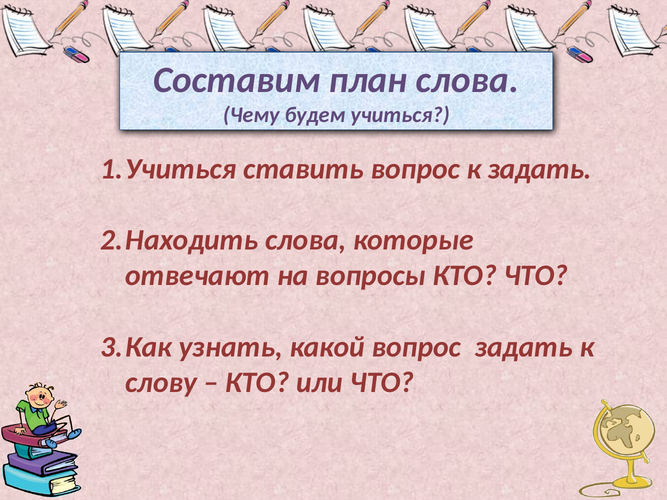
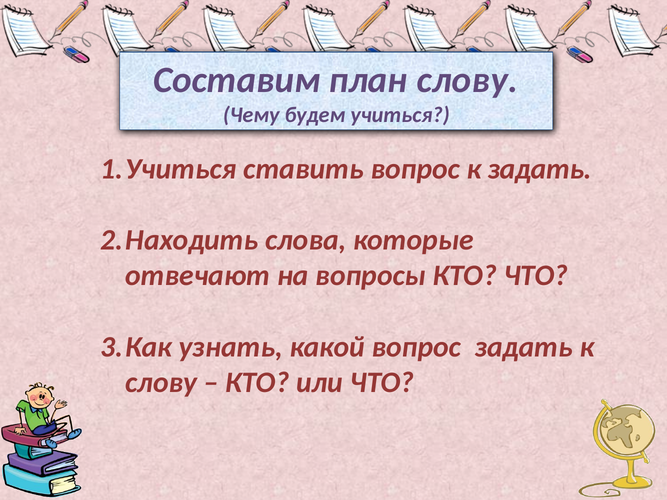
план слова: слова -> слову
